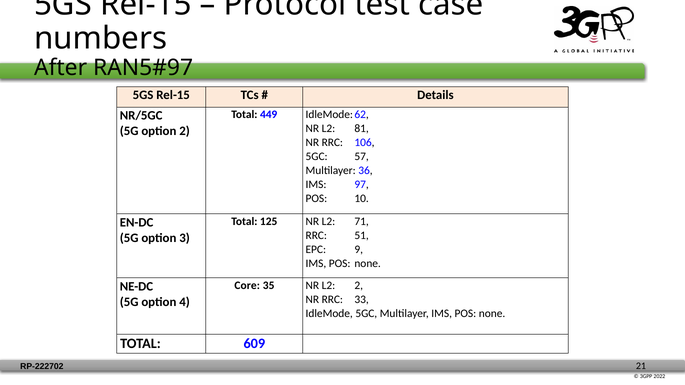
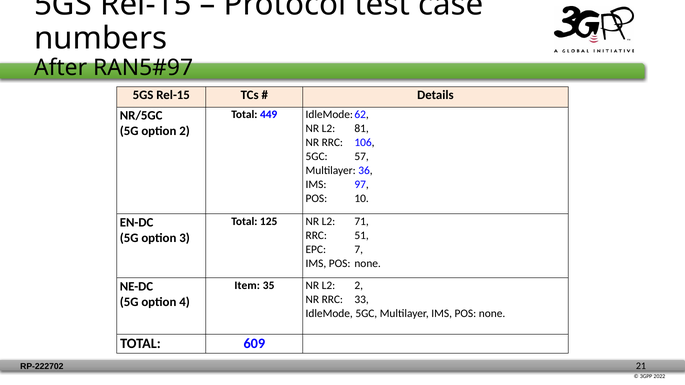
9: 9 -> 7
Core: Core -> Item
